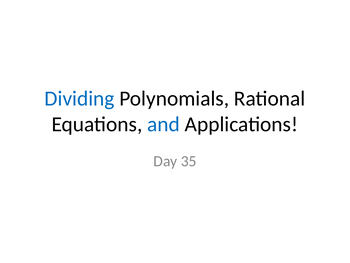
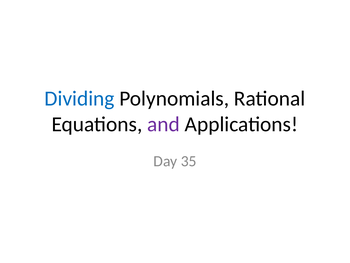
and colour: blue -> purple
